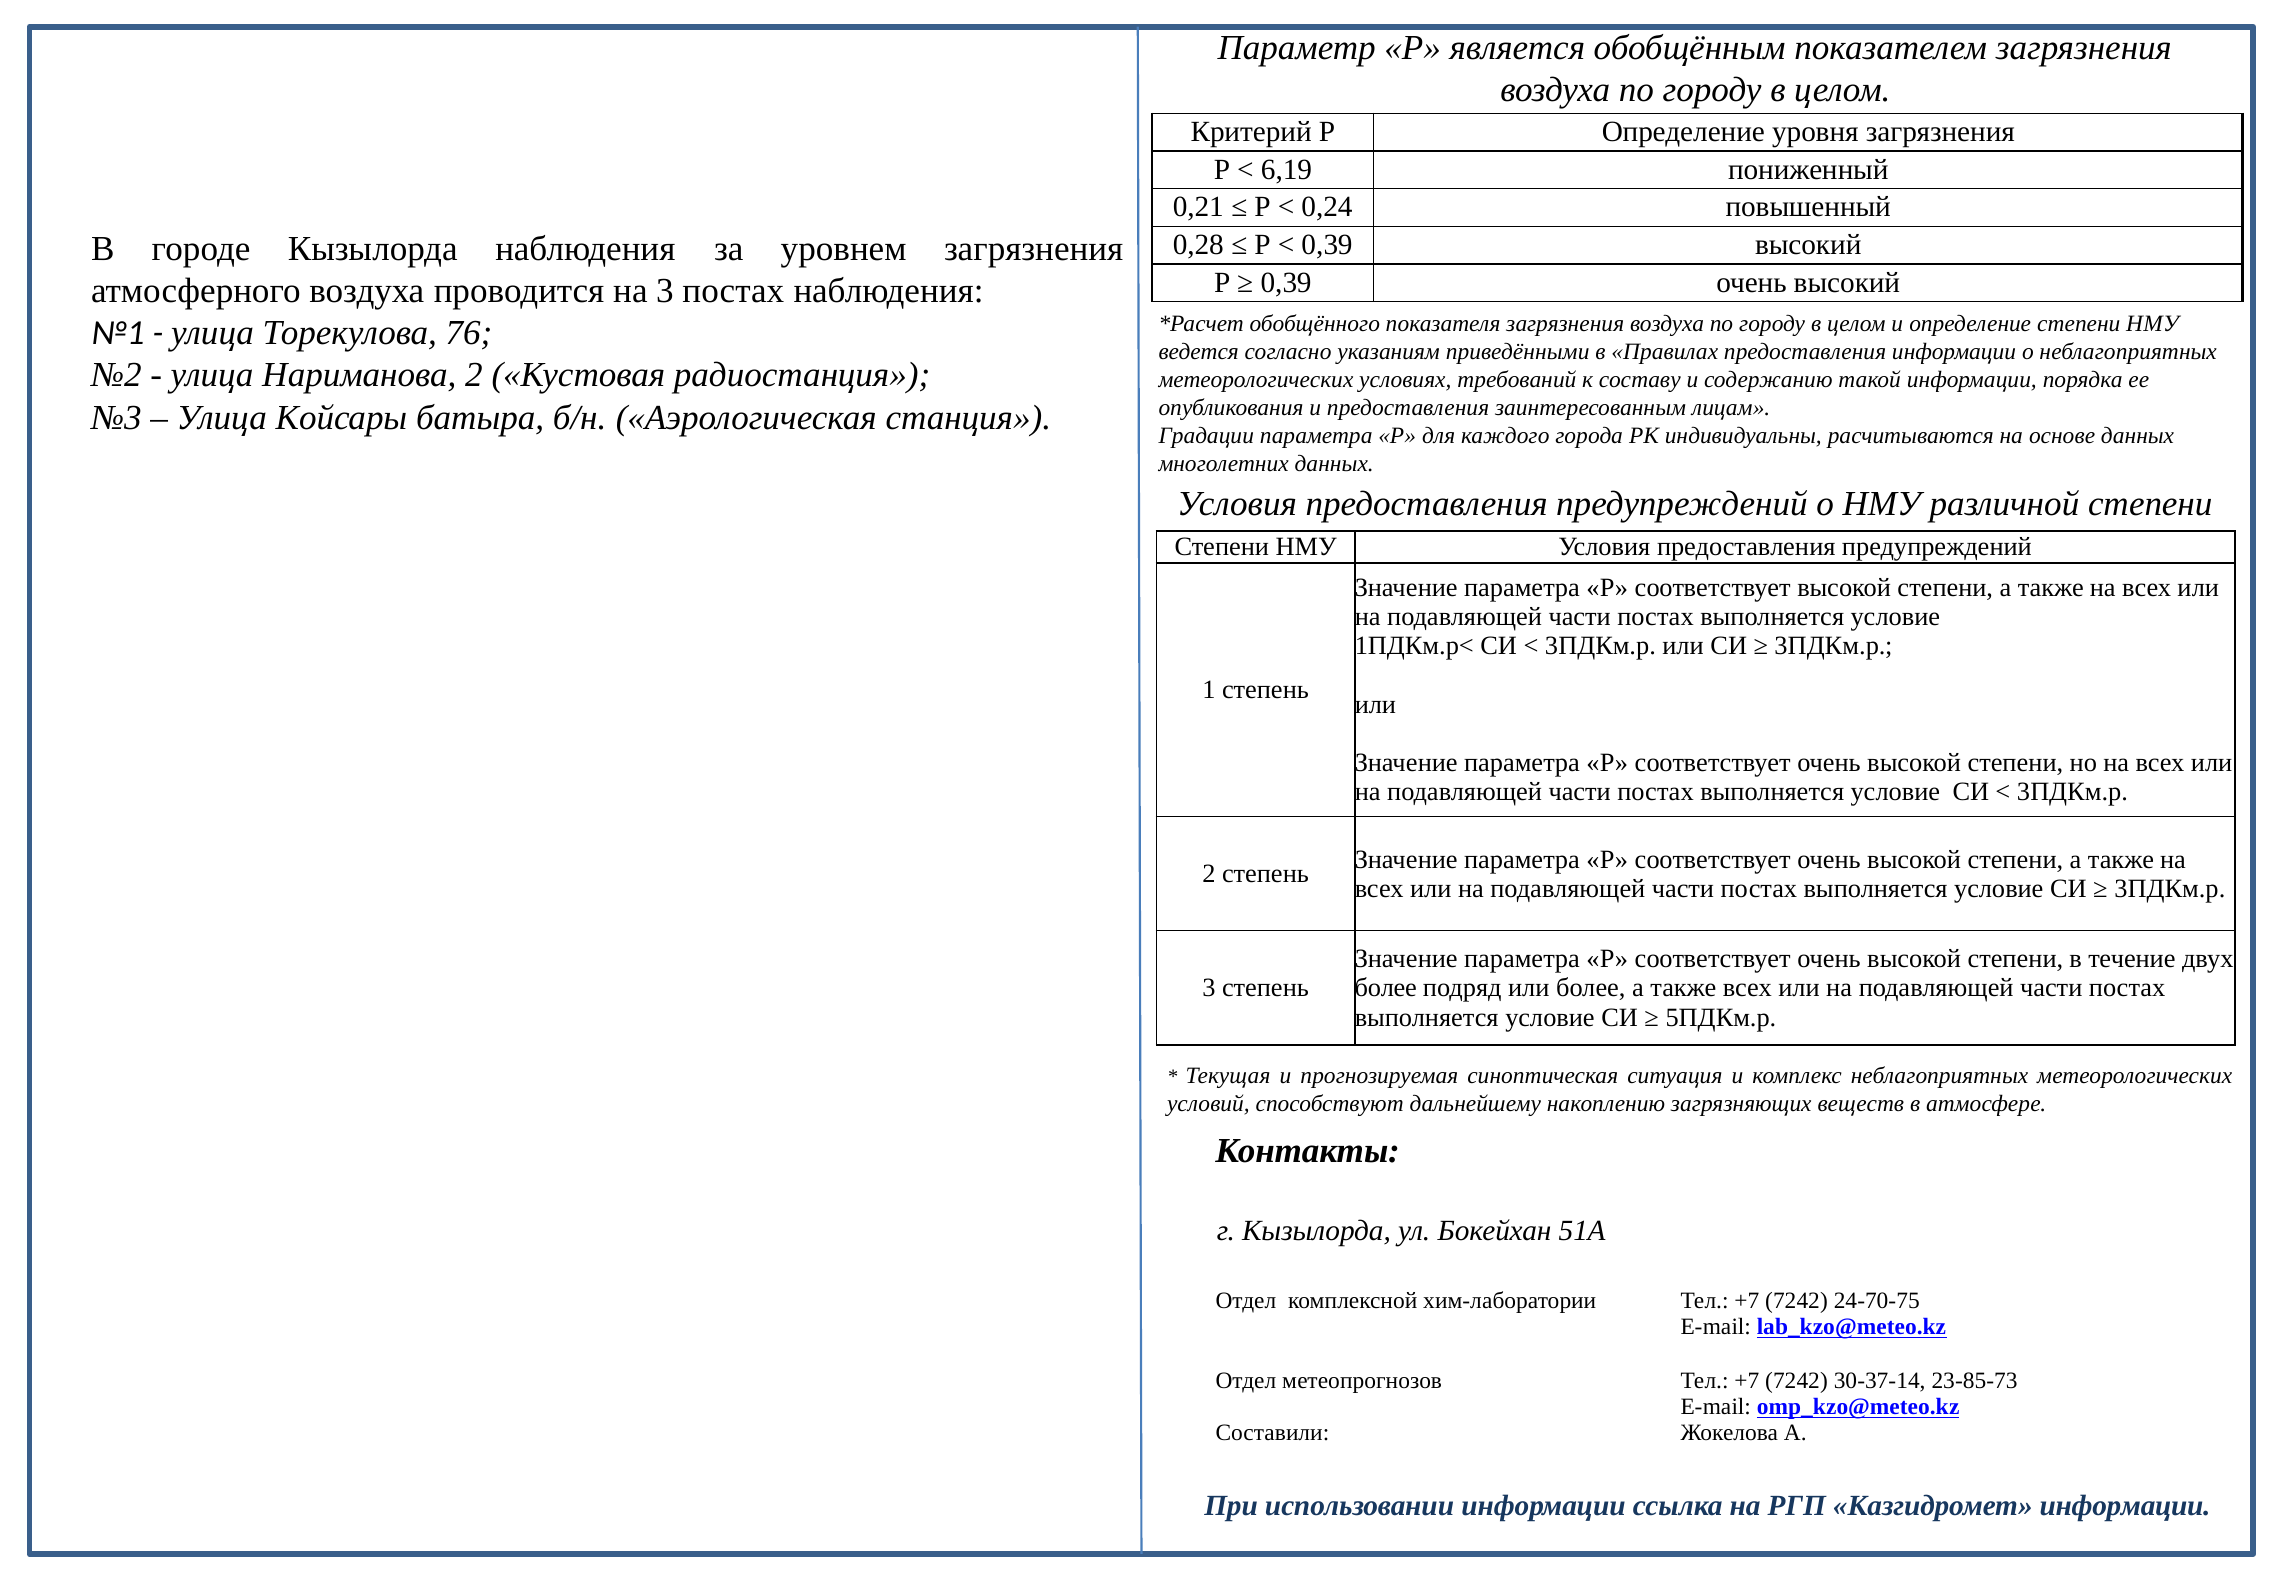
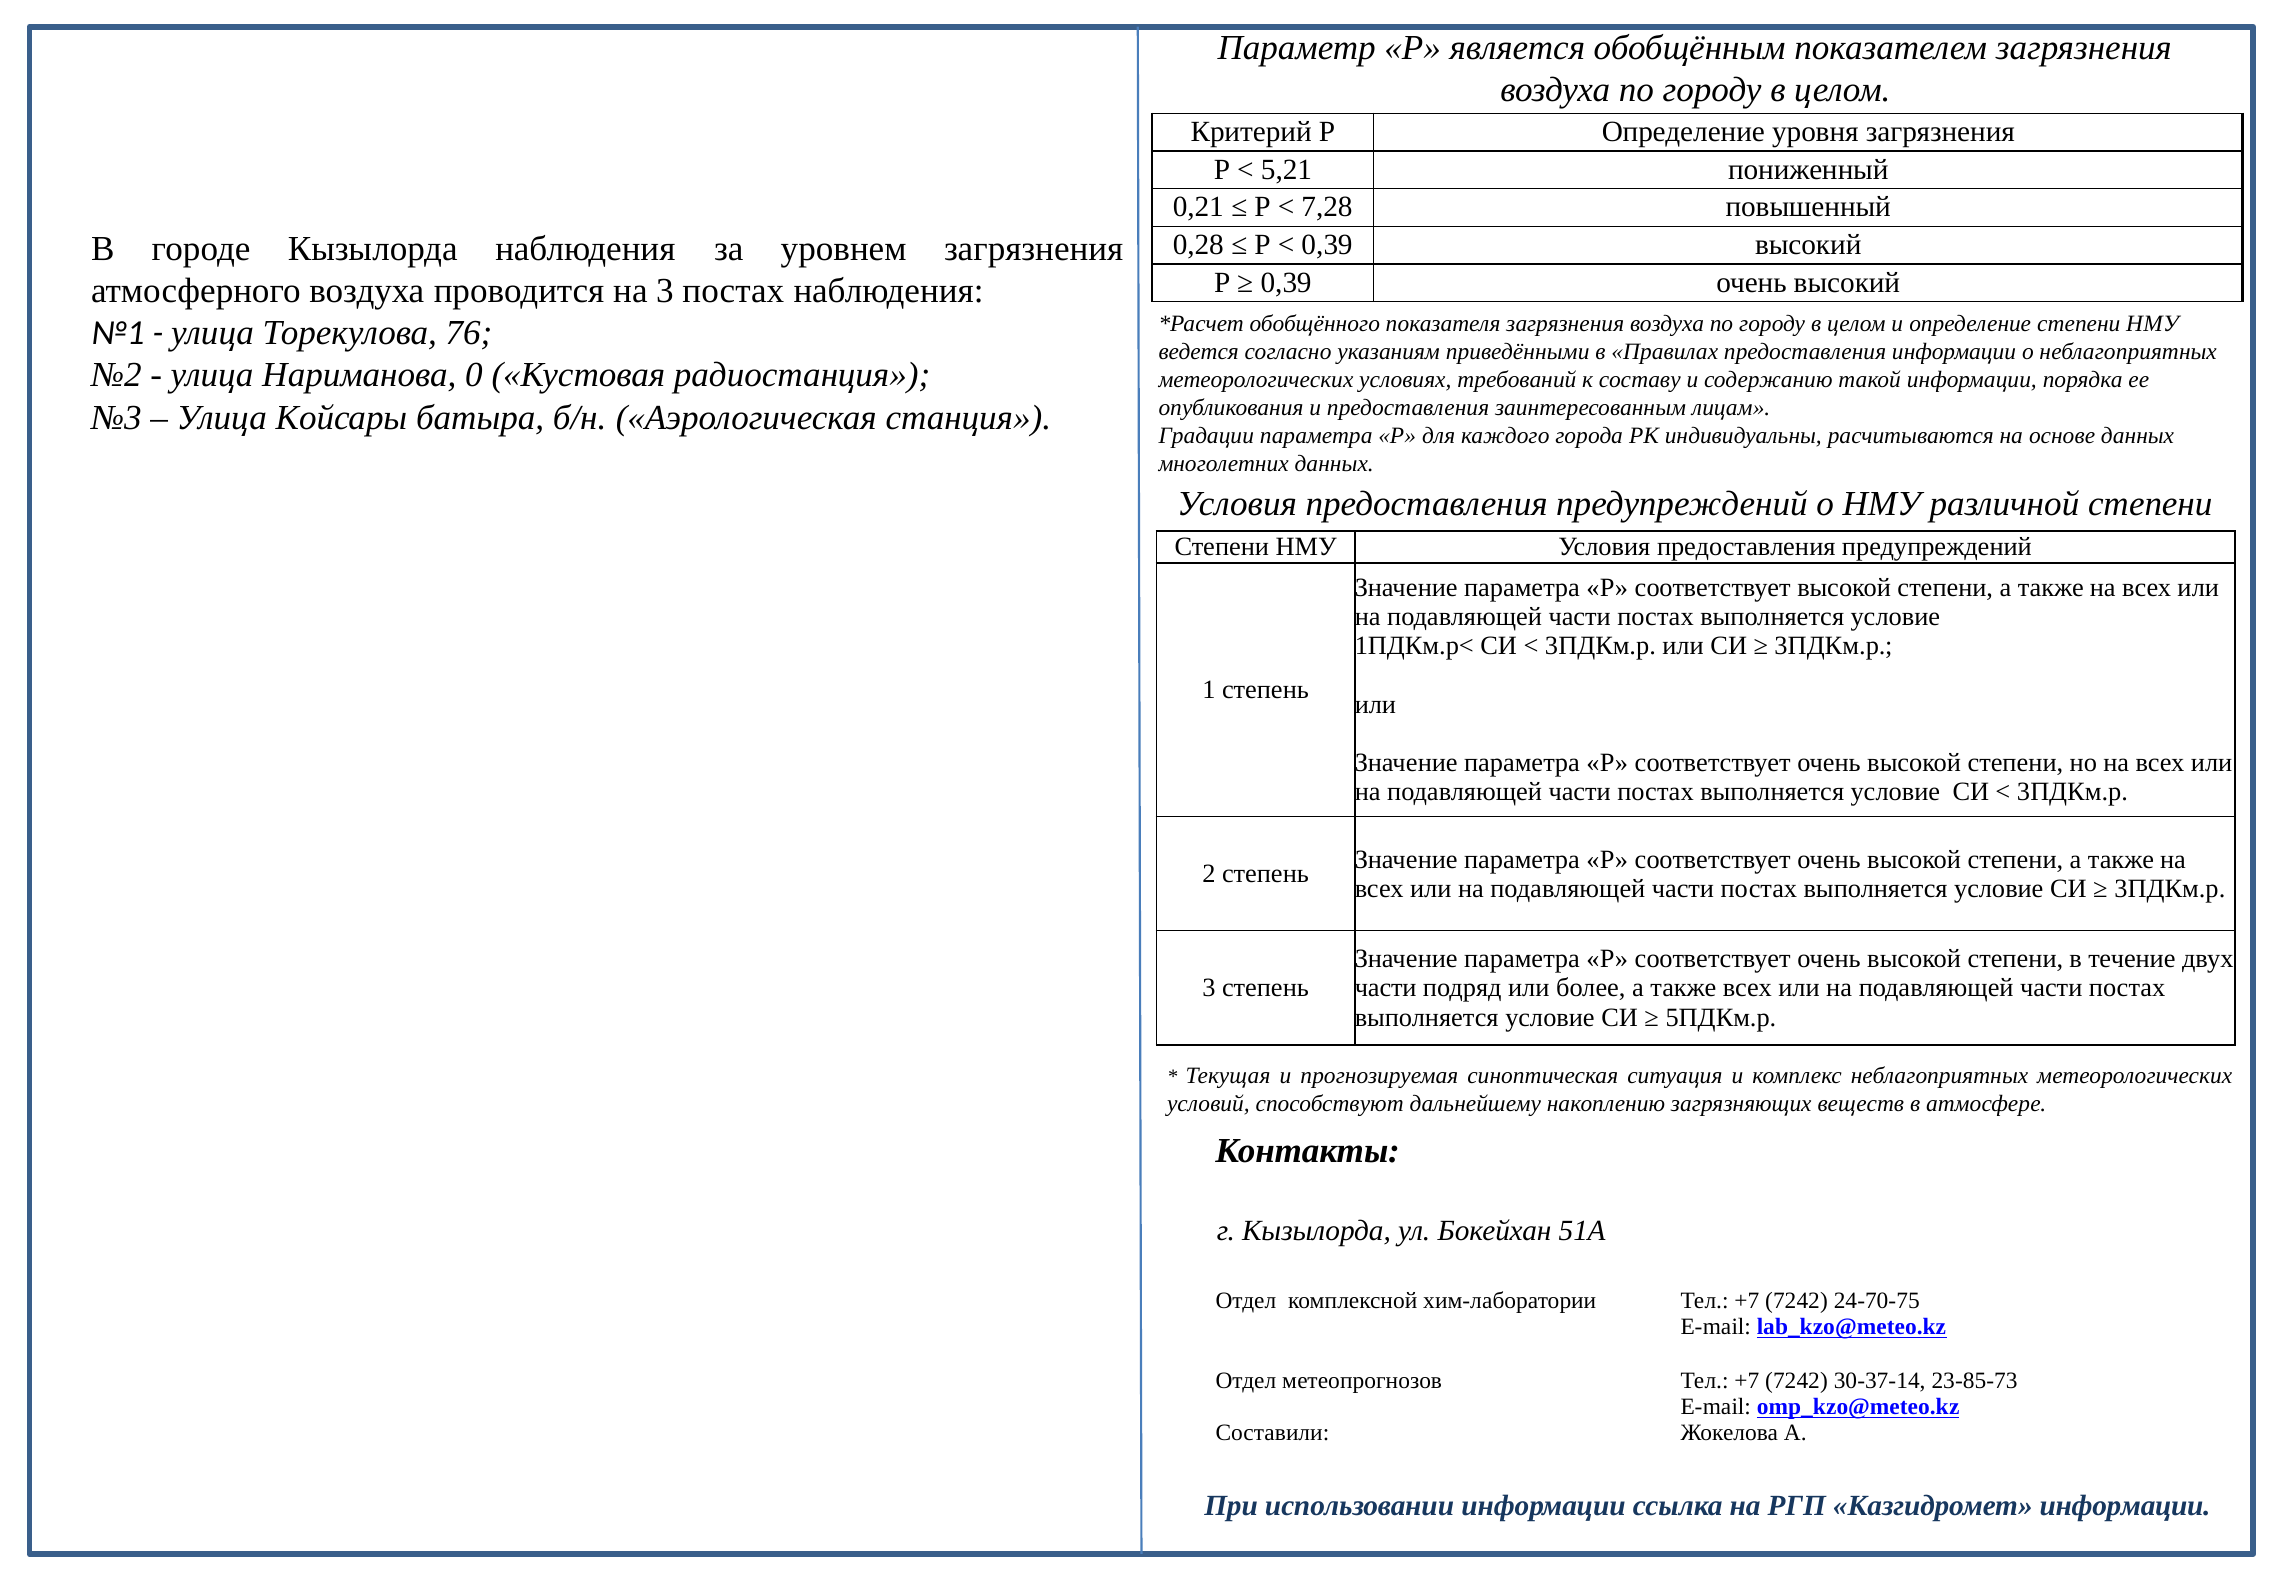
6,19: 6,19 -> 5,21
0,24: 0,24 -> 7,28
Нариманова 2: 2 -> 0
более at (1386, 988): более -> части
